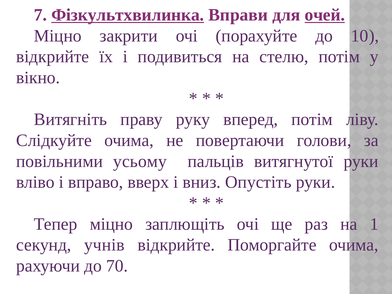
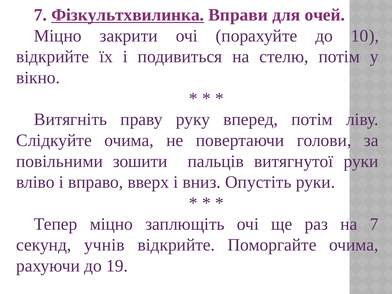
очей underline: present -> none
усьому: усьому -> зошити
на 1: 1 -> 7
70: 70 -> 19
